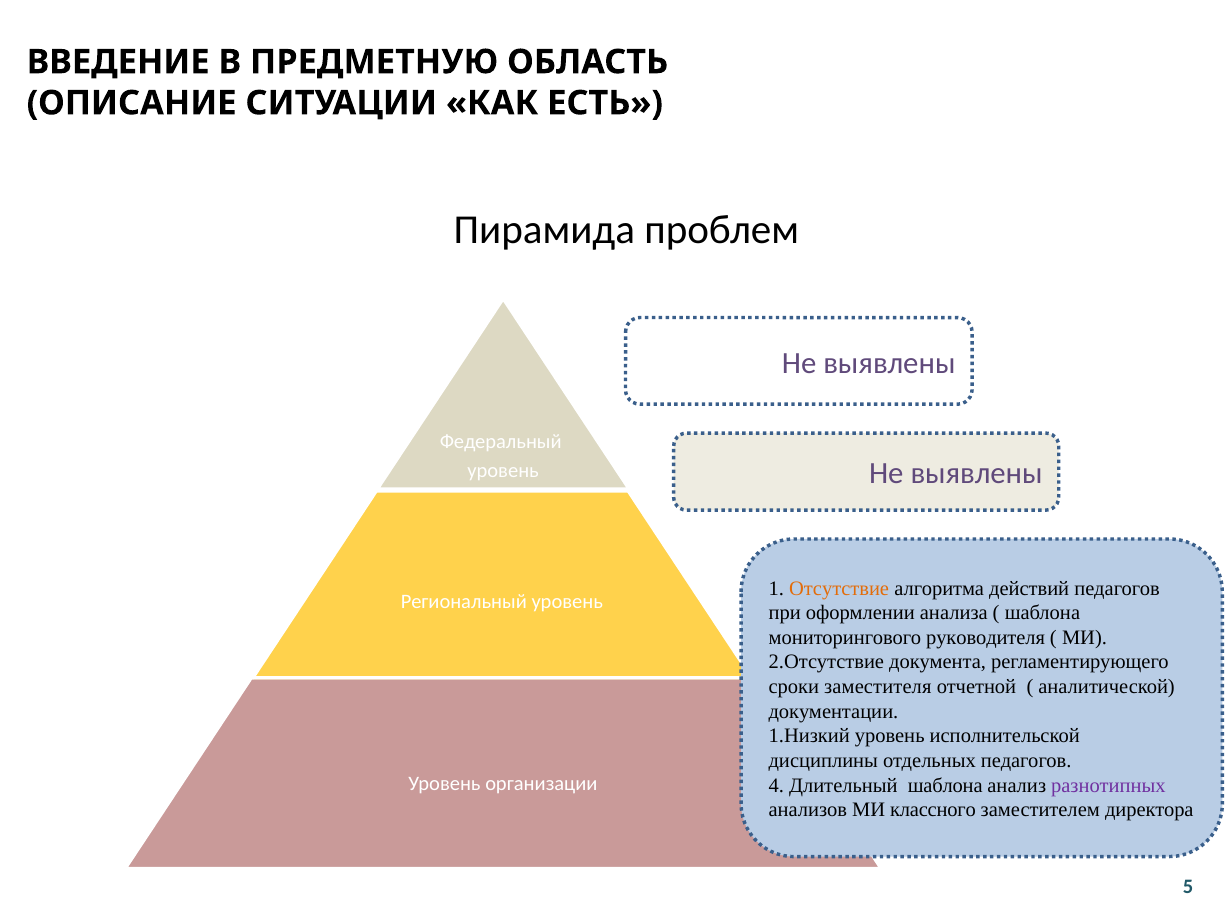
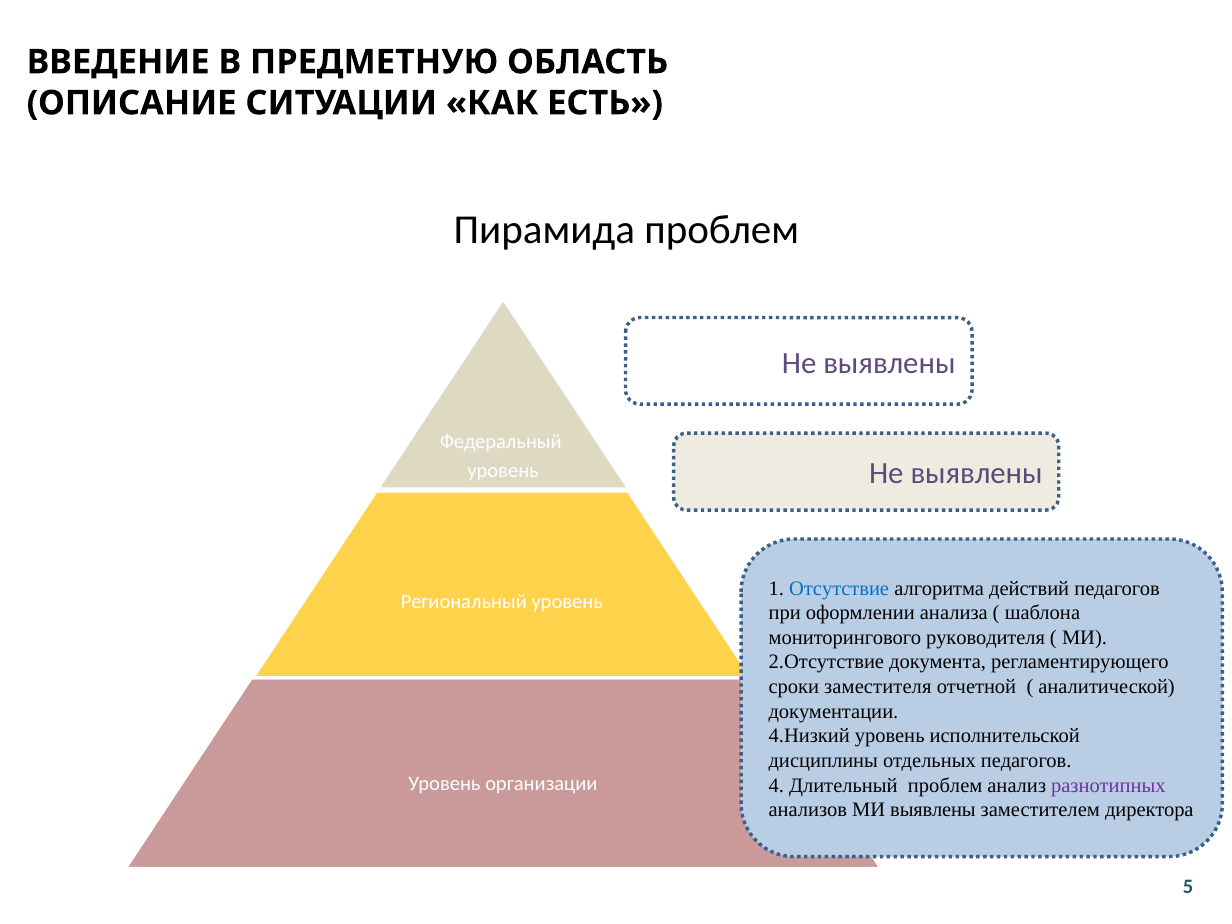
Отсутствие colour: orange -> blue
1.Низкий: 1.Низкий -> 4.Низкий
Длительный шаблона: шаблона -> проблем
МИ классного: классного -> выявлены
